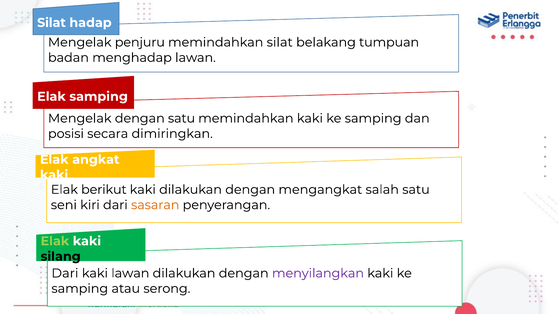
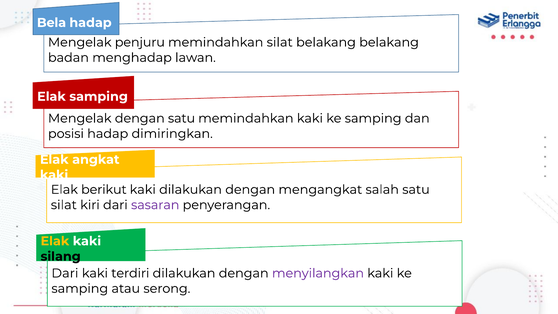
Silat at (51, 23): Silat -> Bela
belakang tumpuan: tumpuan -> belakang
posisi secara: secara -> hadap
seni at (64, 205): seni -> silat
sasaran colour: orange -> purple
Elak at (55, 241) colour: light green -> yellow
kaki lawan: lawan -> terdiri
